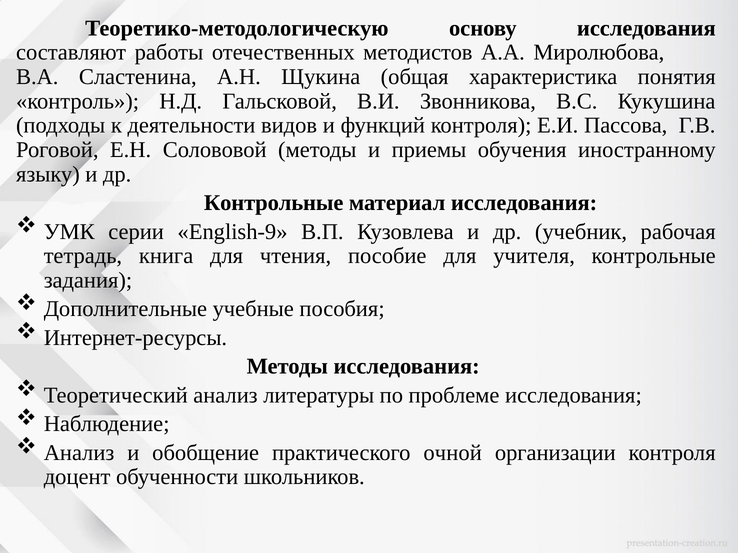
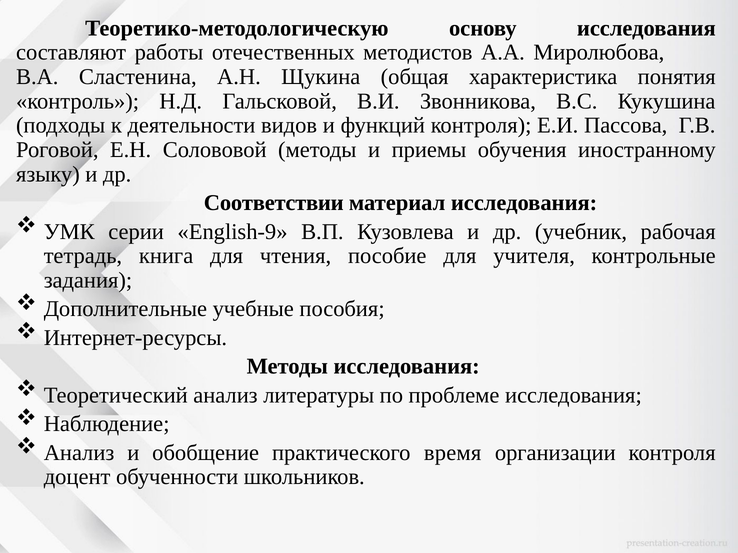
Контрольные at (274, 203): Контрольные -> Соответствии
очной: очной -> время
